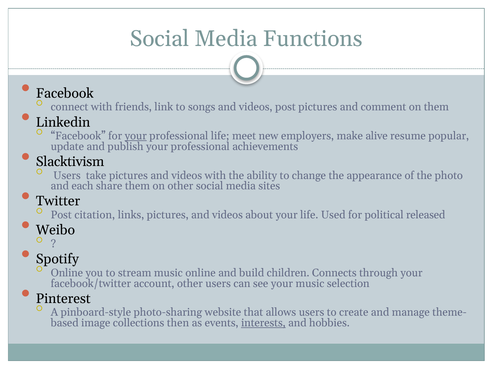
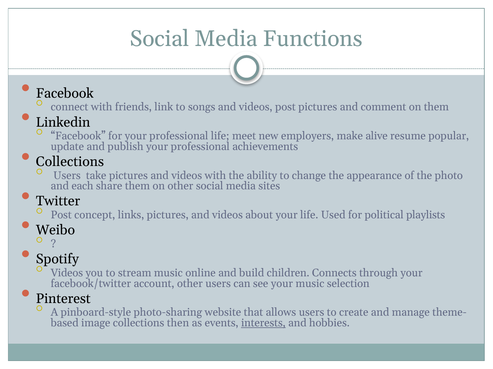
your at (136, 136) underline: present -> none
Slacktivism at (70, 162): Slacktivism -> Collections
citation: citation -> concept
released: released -> playlists
Online at (67, 273): Online -> Videos
